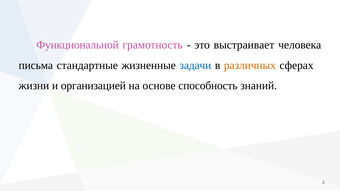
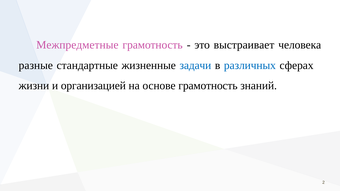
Функциональной: Функциональной -> Межпредметные
письма: письма -> разные
различных colour: orange -> blue
основе способность: способность -> грамотность
